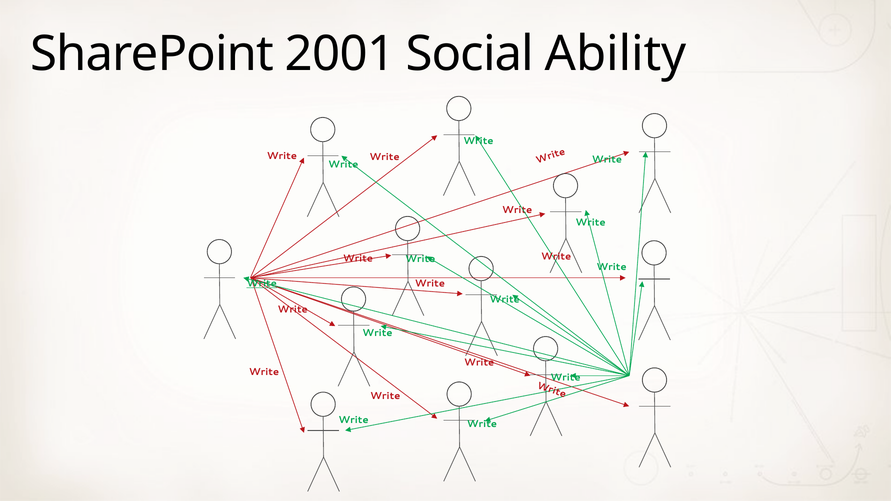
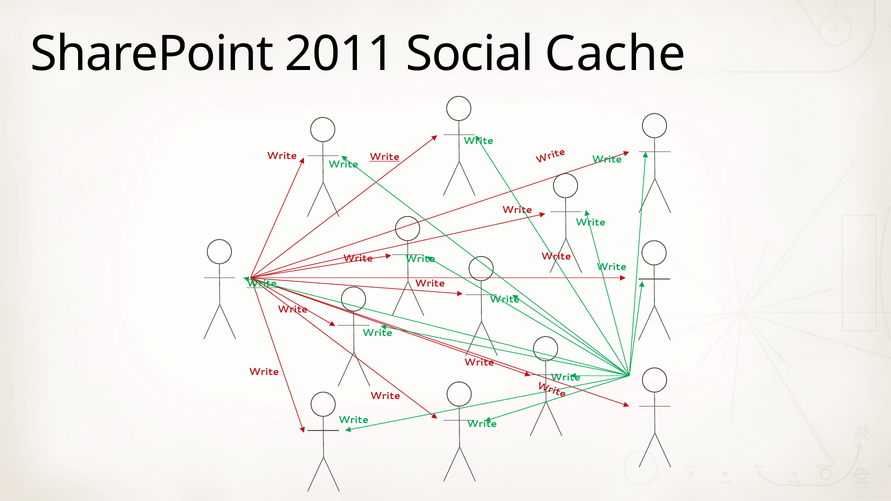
2001: 2001 -> 2011
Ability: Ability -> Cache
Write at (385, 157) underline: none -> present
